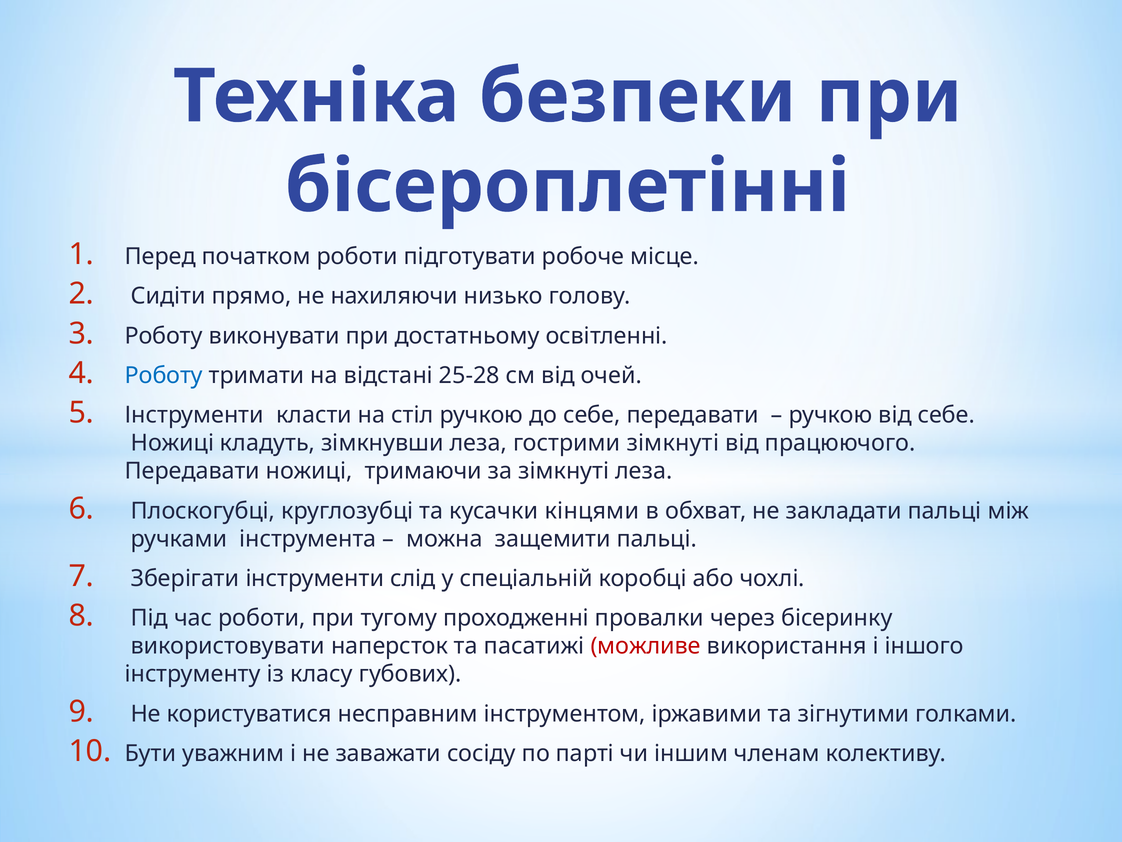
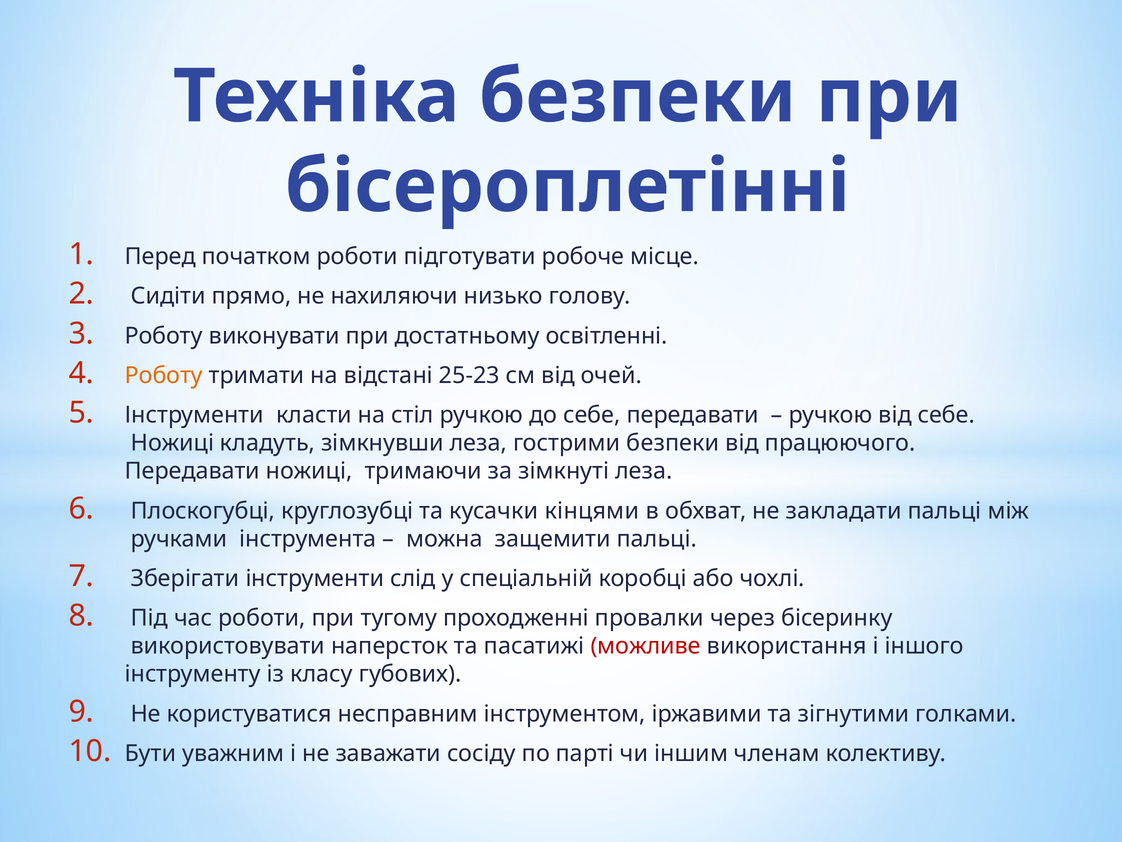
Роботу at (164, 375) colour: blue -> orange
25-28: 25-28 -> 25-23
гострими зімкнуті: зімкнуті -> безпеки
